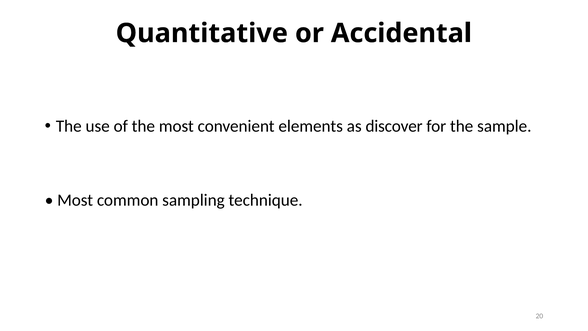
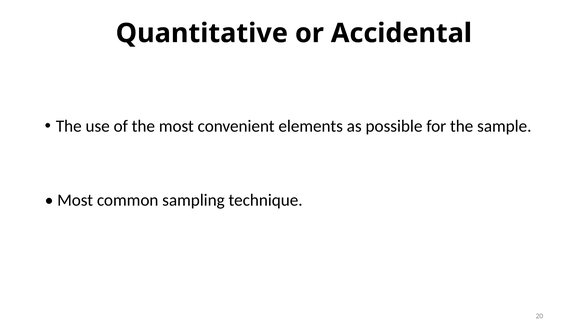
discover: discover -> possible
